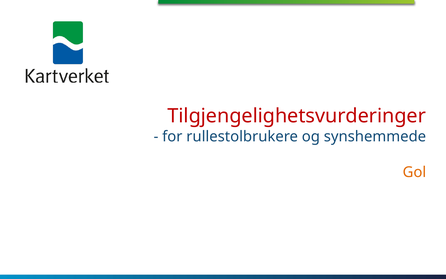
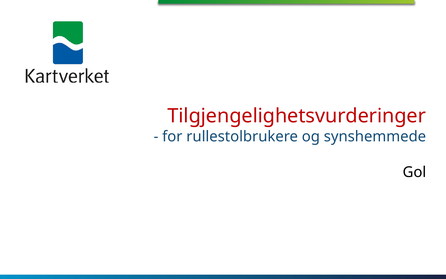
Gol colour: orange -> black
